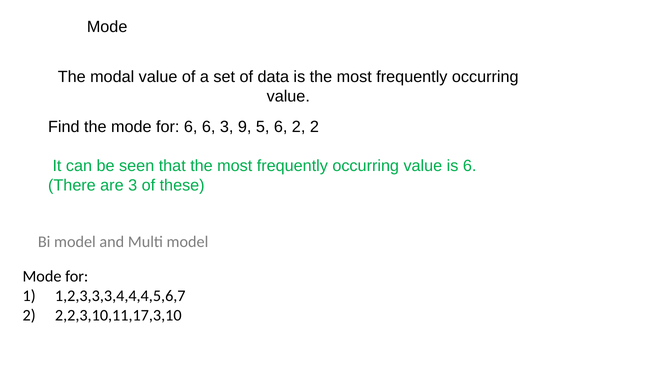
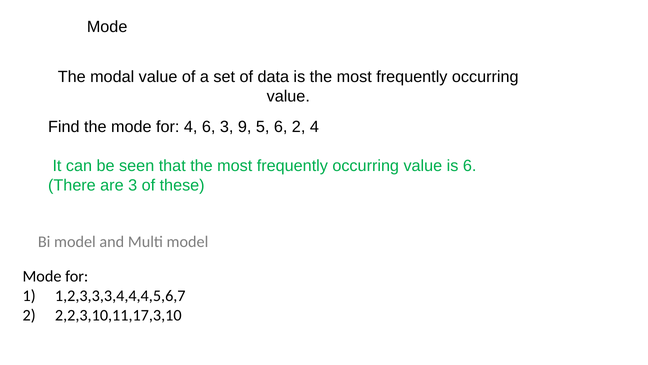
for 6: 6 -> 4
2 2: 2 -> 4
